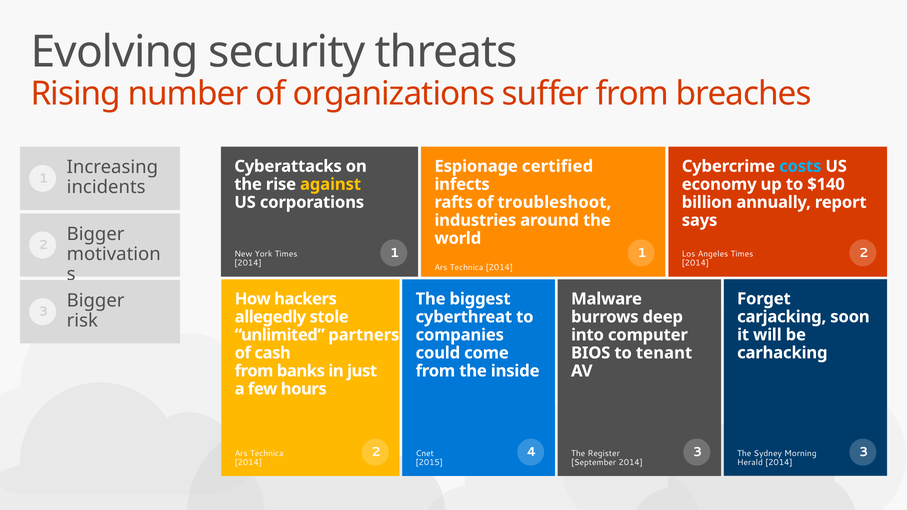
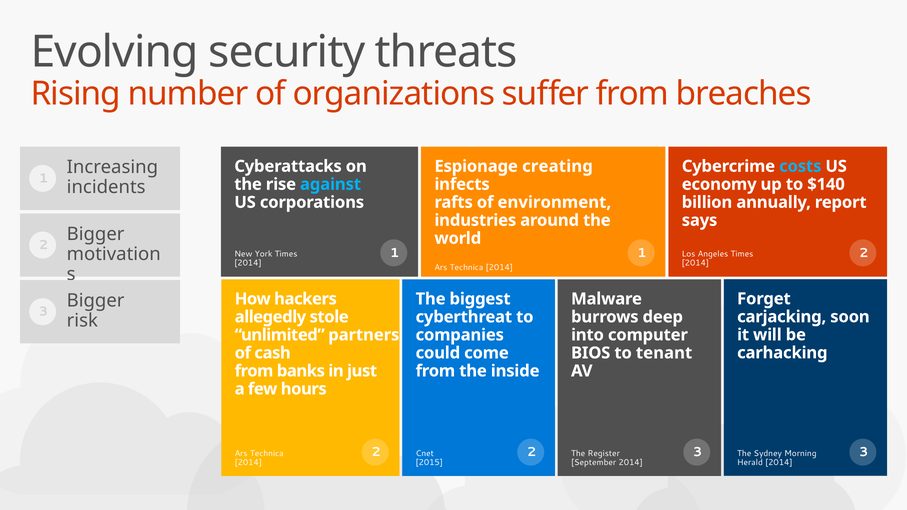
certified: certified -> creating
against colour: yellow -> light blue
troubleshoot: troubleshoot -> environment
4 at (532, 452): 4 -> 2
